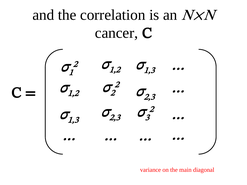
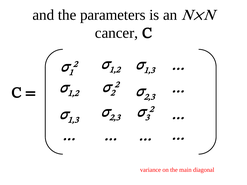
correlation: correlation -> parameters
